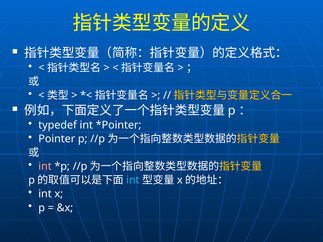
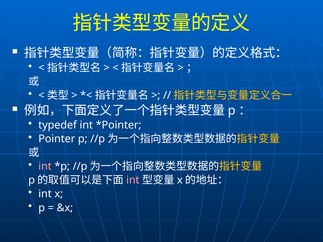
int at (133, 180) colour: light blue -> pink
